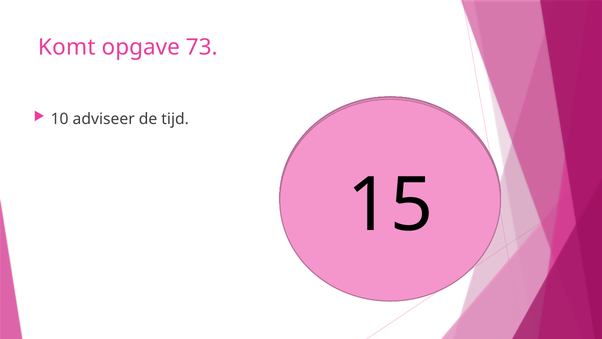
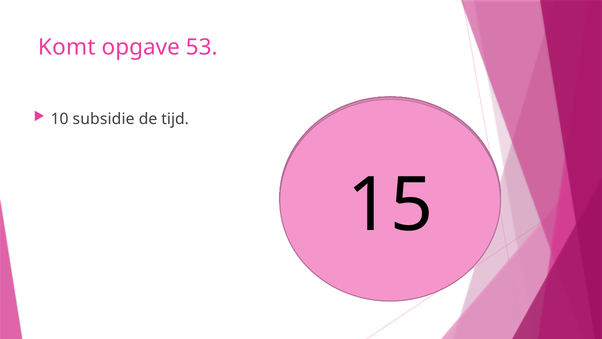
73: 73 -> 53
adviseer: adviseer -> subsidie
